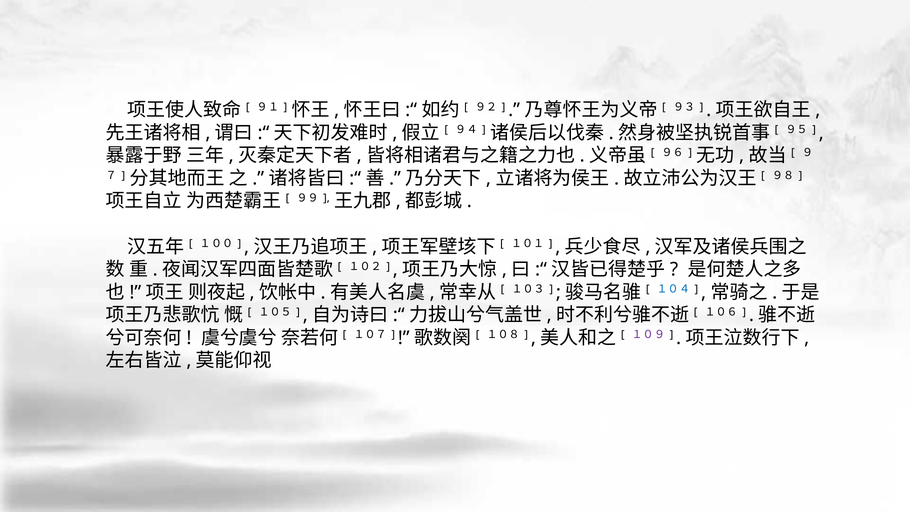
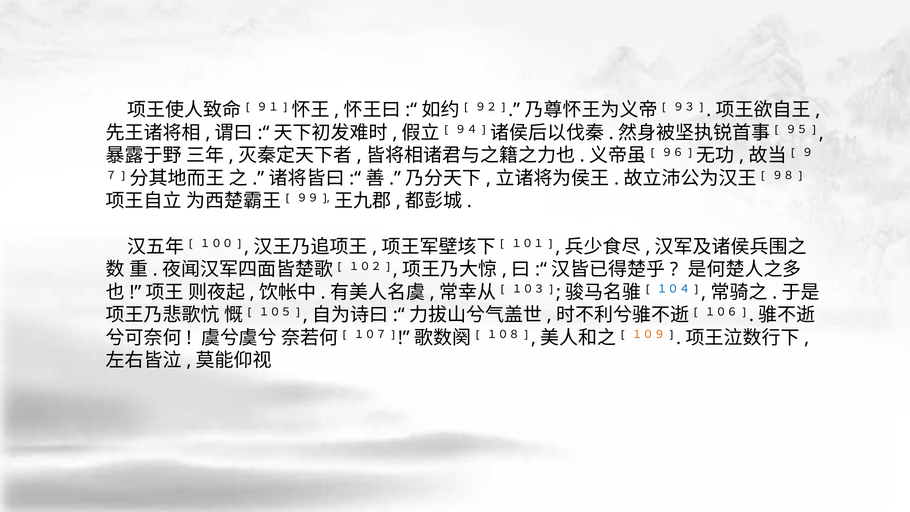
１０９ colour: purple -> orange
